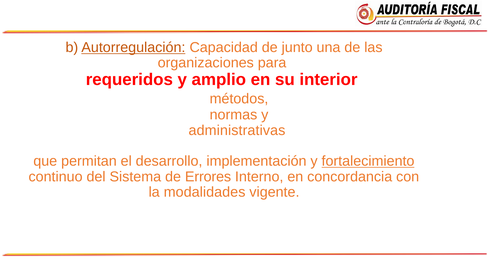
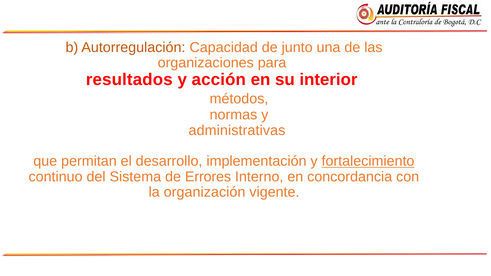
Autorregulación underline: present -> none
requeridos: requeridos -> resultados
amplio: amplio -> acción
modalidades: modalidades -> organización
